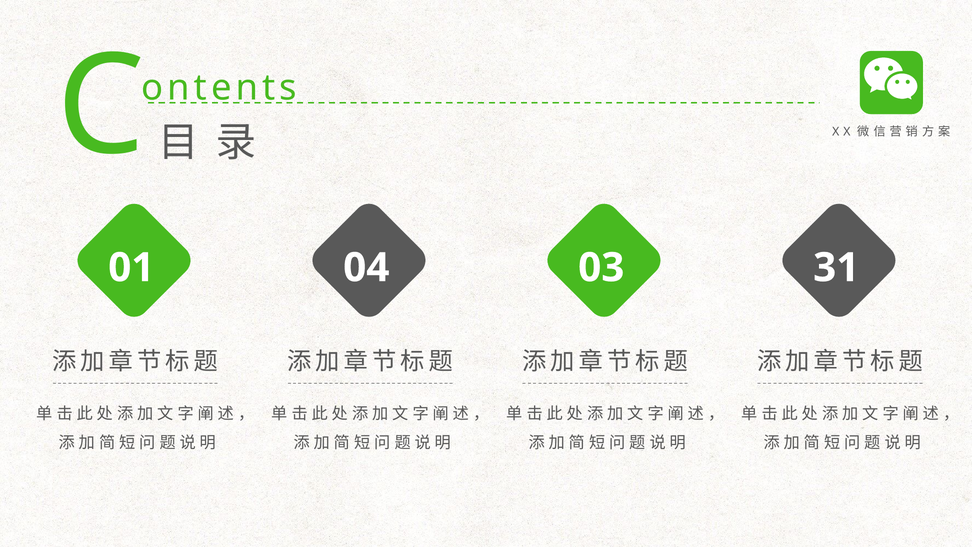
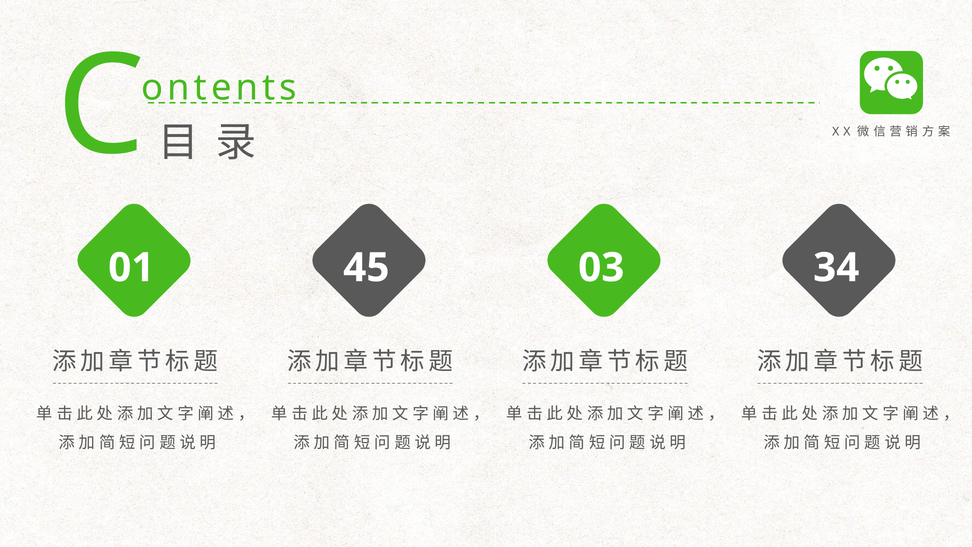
04: 04 -> 45
31: 31 -> 34
